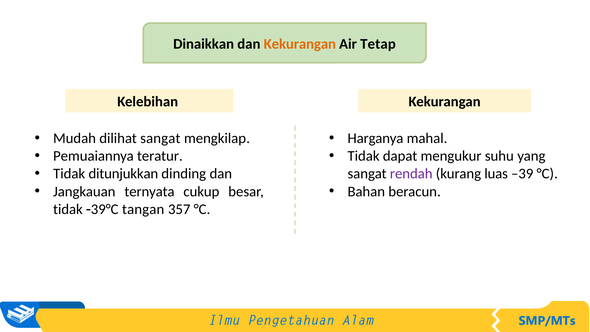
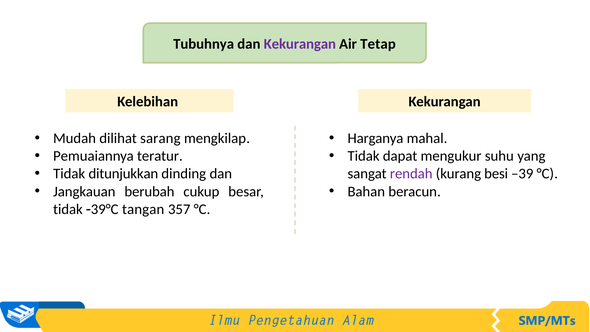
Dinaikkan: Dinaikkan -> Tubuhnya
Kekurangan at (300, 44) colour: orange -> purple
dilihat sangat: sangat -> sarang
luas: luas -> besi
ternyata: ternyata -> berubah
